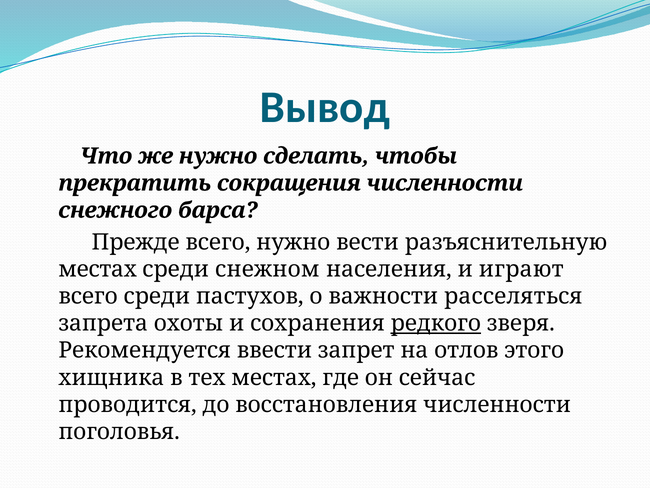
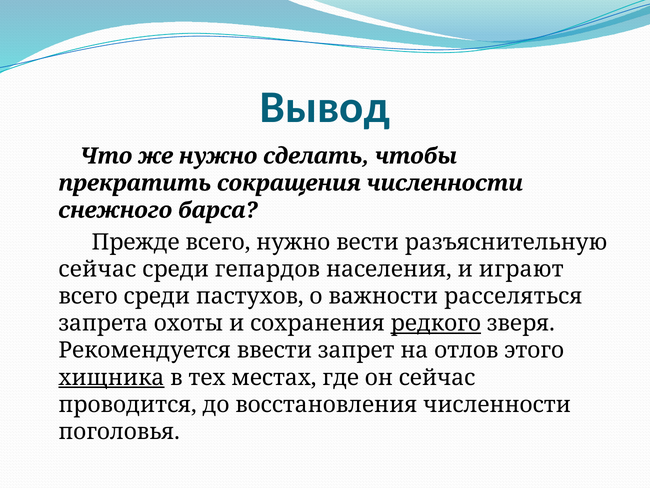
местах at (98, 269): местах -> сейчас
снежном: снежном -> гепардов
хищника underline: none -> present
